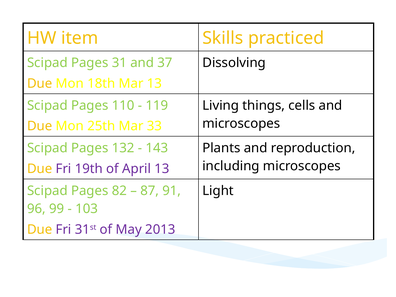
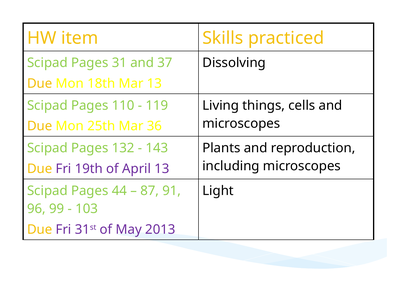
33: 33 -> 36
82: 82 -> 44
